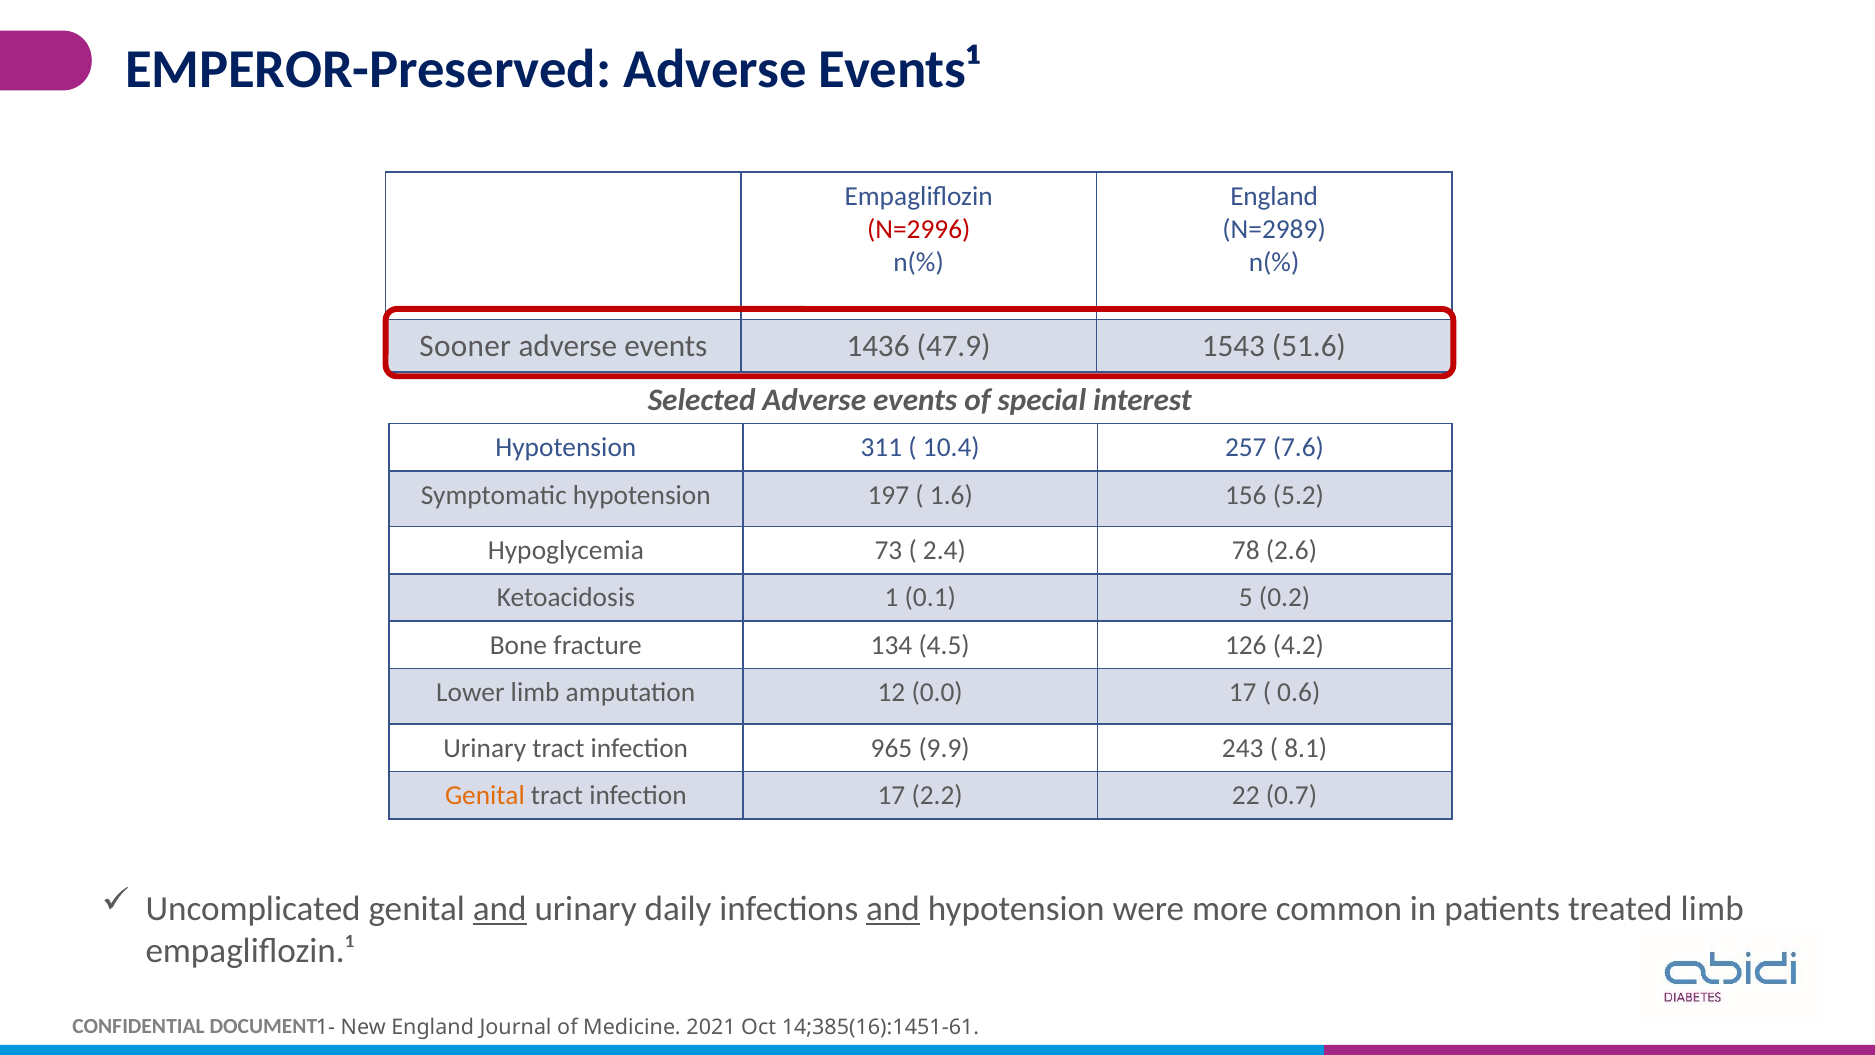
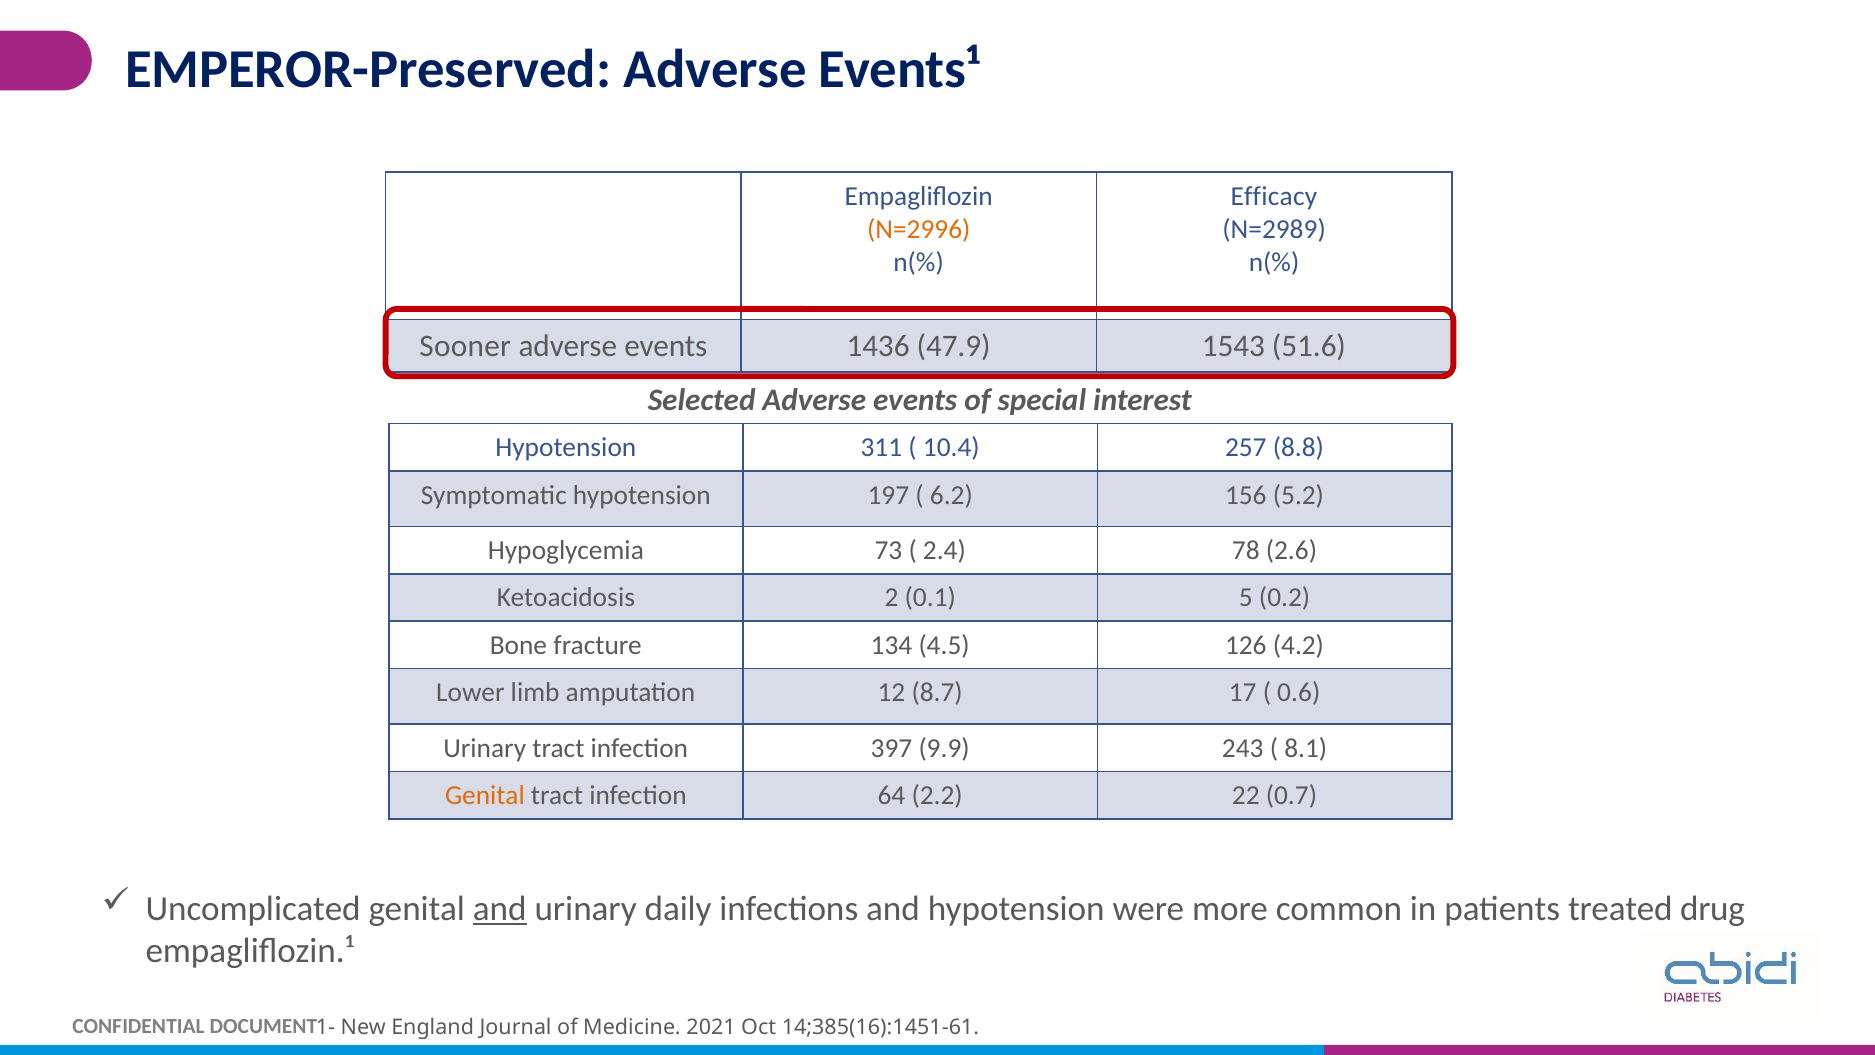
England at (1274, 196): England -> Efficacy
N=2996 colour: red -> orange
7.6: 7.6 -> 8.8
1.6: 1.6 -> 6.2
1: 1 -> 2
0.0: 0.0 -> 8.7
965: 965 -> 397
infection 17: 17 -> 64
and at (893, 909) underline: present -> none
treated limb: limb -> drug
